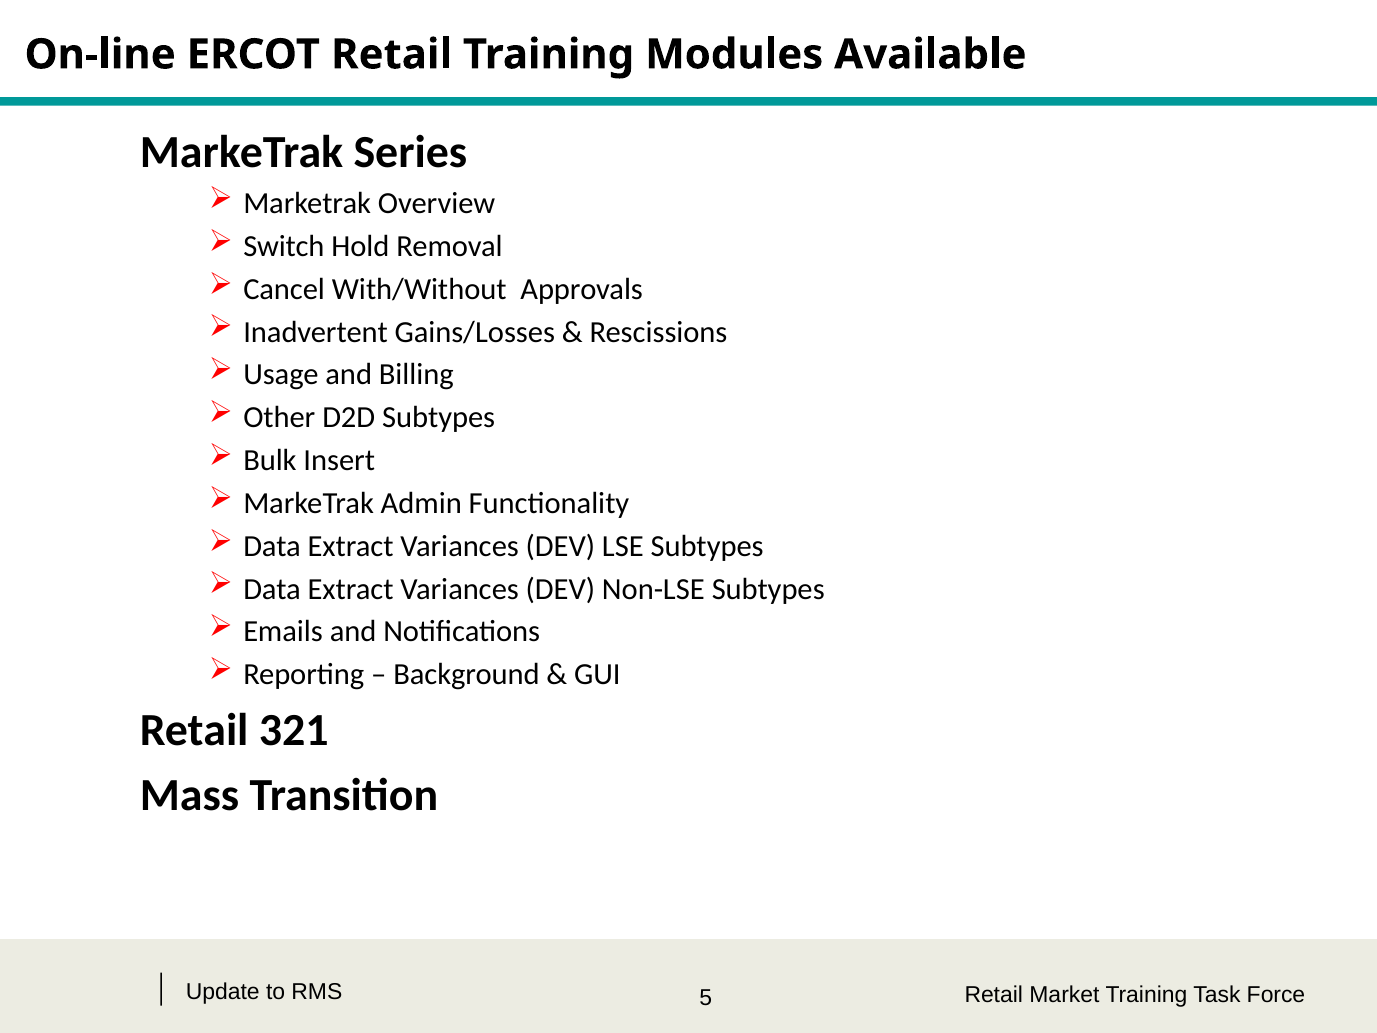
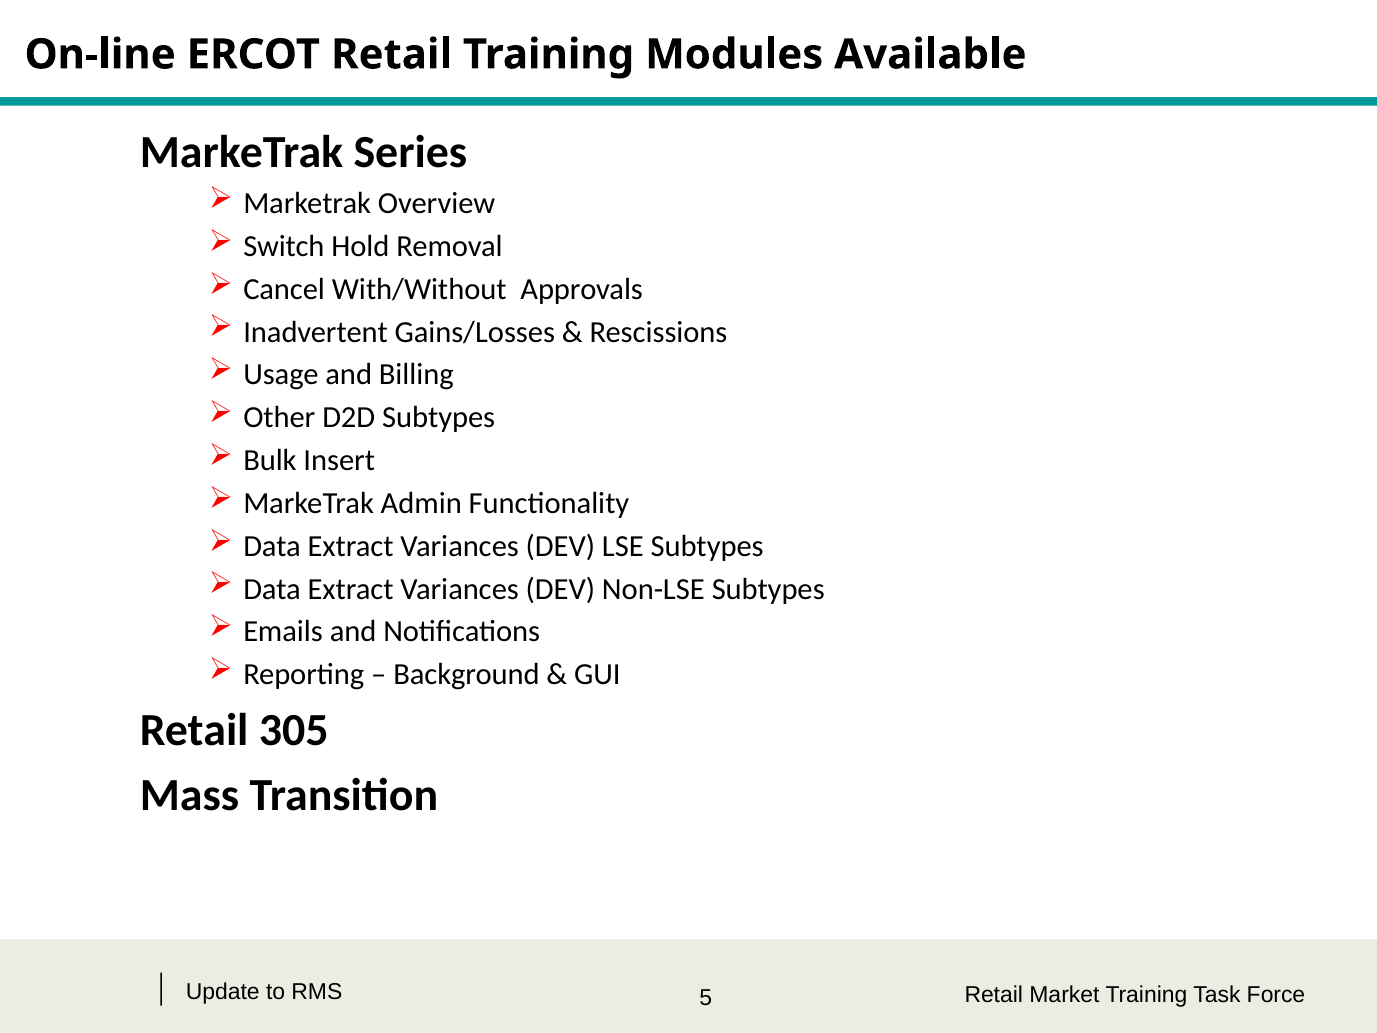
321: 321 -> 305
